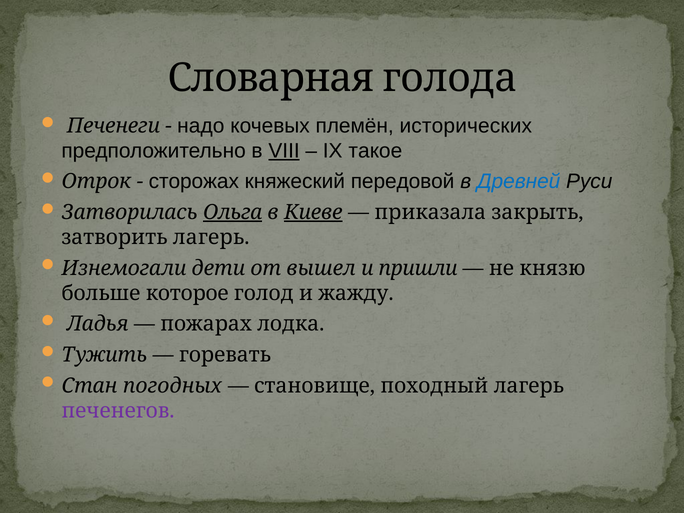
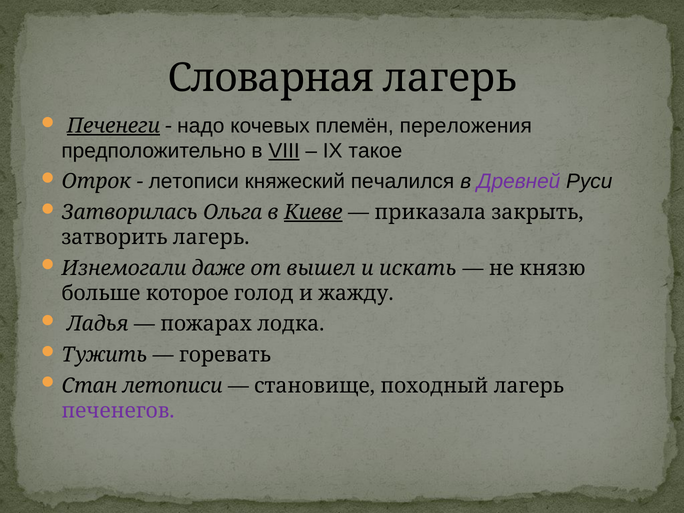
Словарная голода: голода -> лагерь
Печенеги underline: none -> present
исторических: исторических -> переложения
сторожах at (194, 182): сторожах -> летописи
передовой: передовой -> печалился
Древней colour: blue -> purple
Ольга underline: present -> none
дети: дети -> даже
пришли: пришли -> искать
Стан погодных: погодных -> летописи
